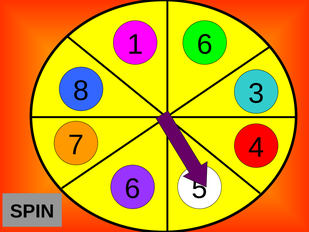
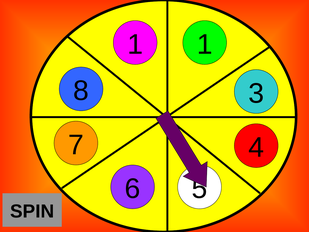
1 6: 6 -> 1
